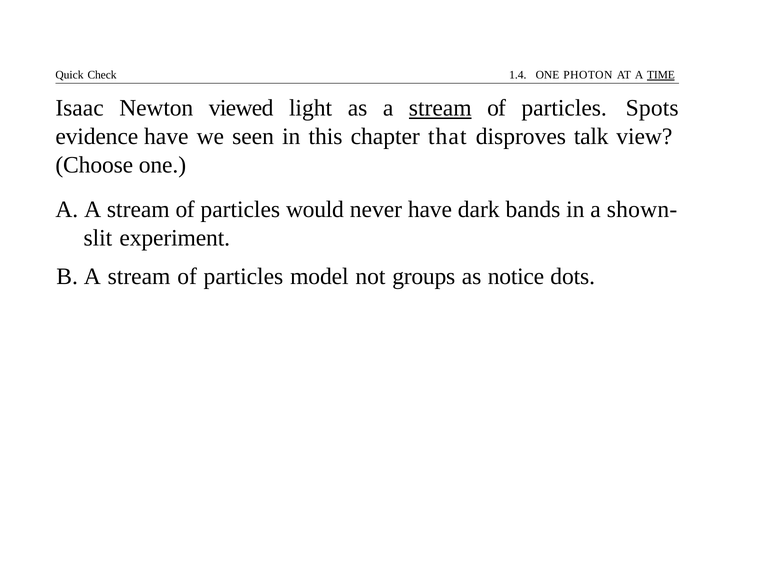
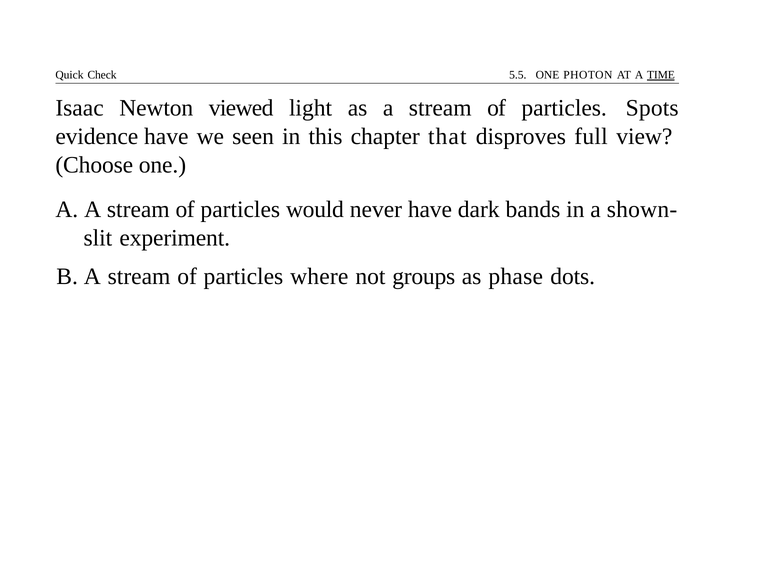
1.4: 1.4 -> 5.5
stream at (440, 108) underline: present -> none
talk: talk -> full
model: model -> where
notice: notice -> phase
